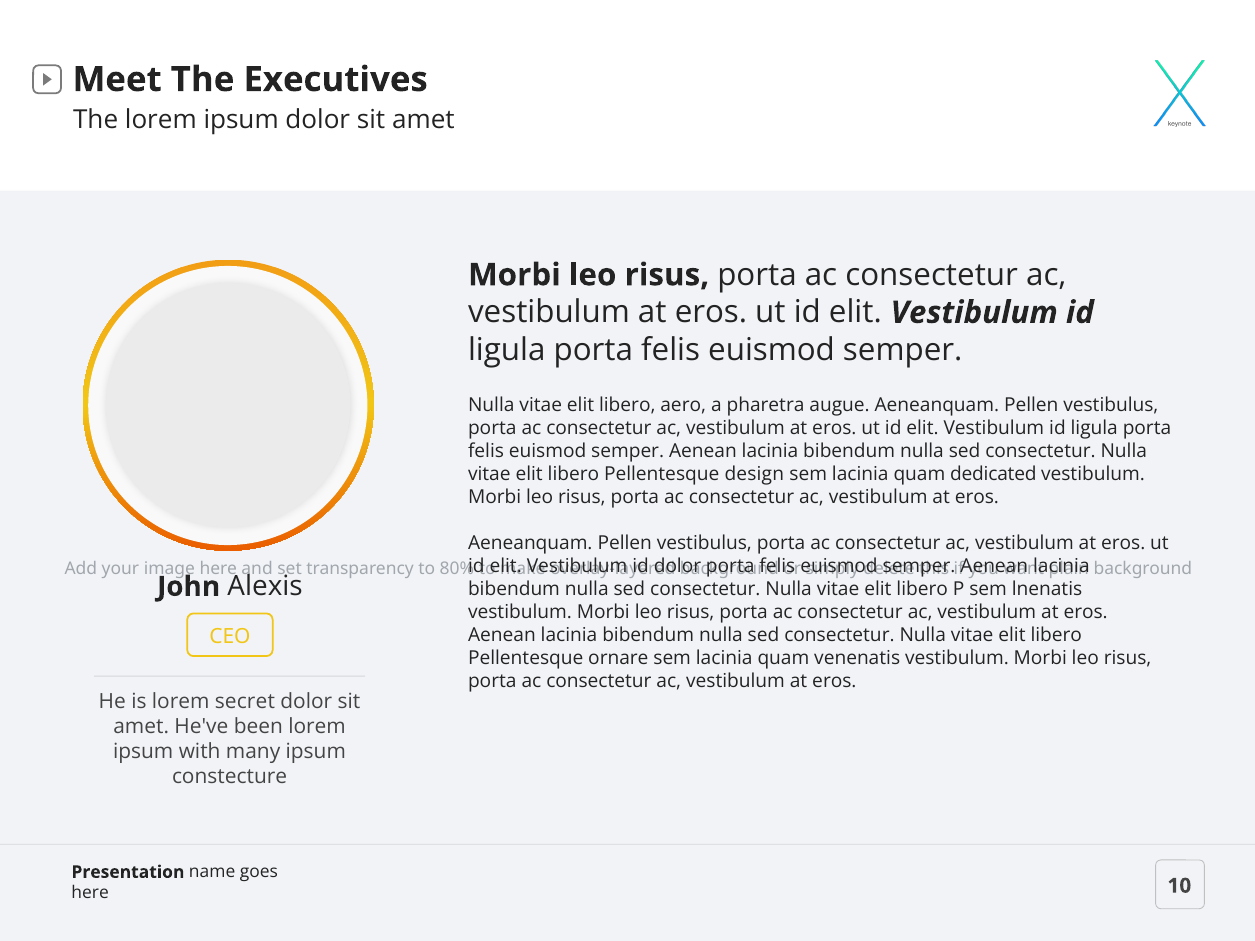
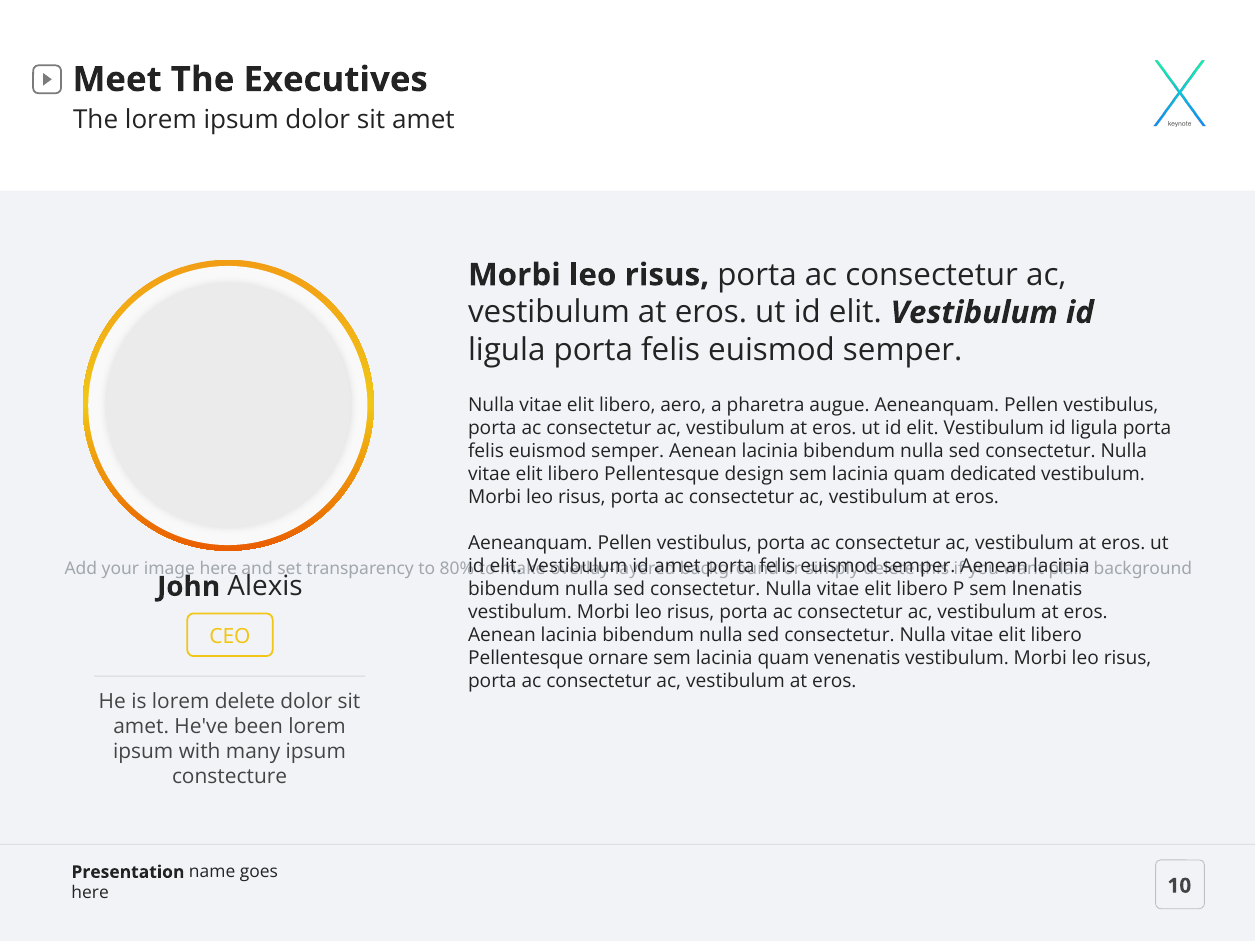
dolor at (677, 566): dolor -> amet
lorem secret: secret -> delete
